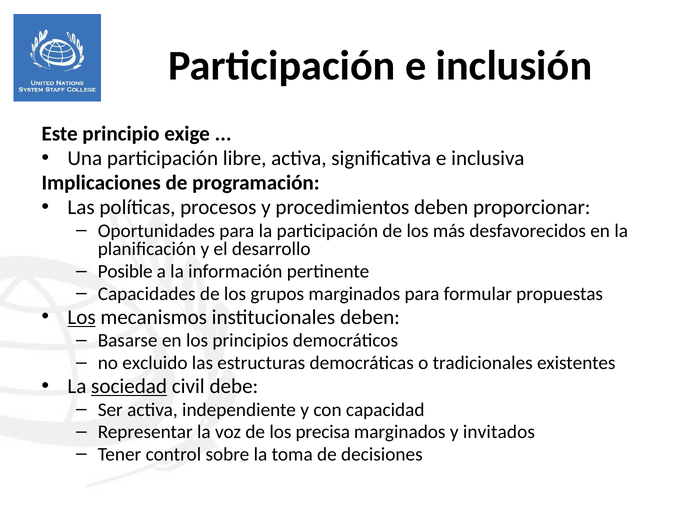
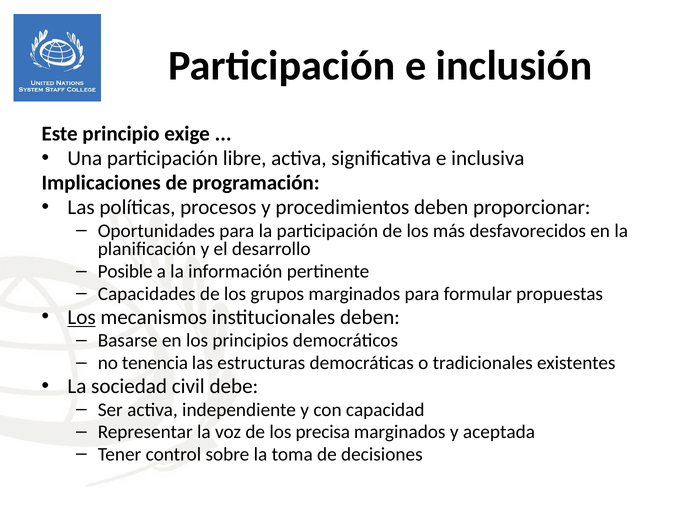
excluido: excluido -> tenencia
sociedad underline: present -> none
invitados: invitados -> aceptada
